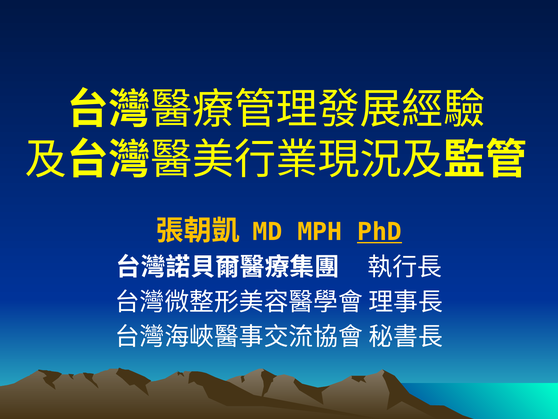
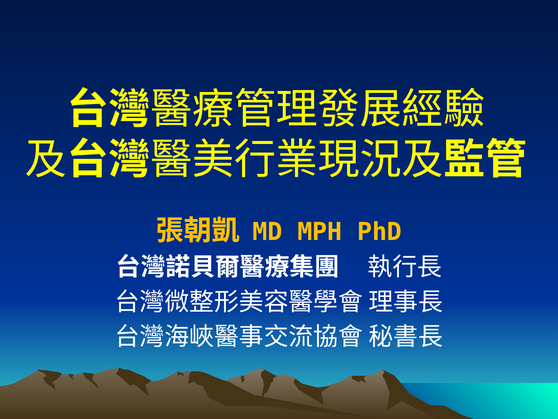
PhD underline: present -> none
